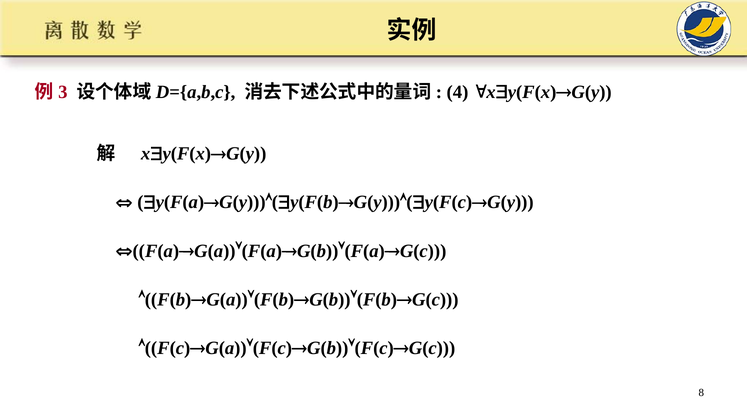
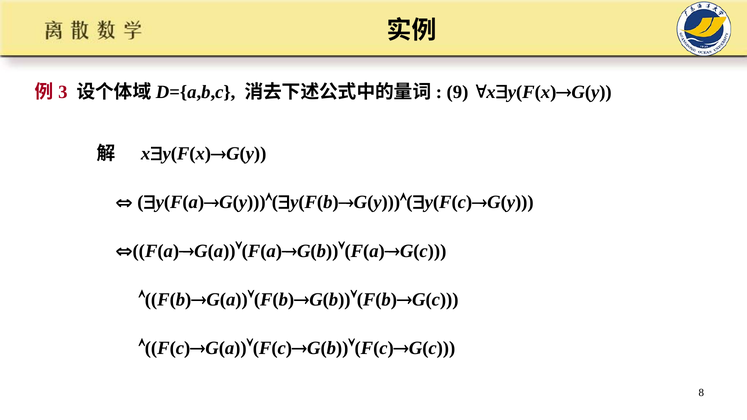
4: 4 -> 9
